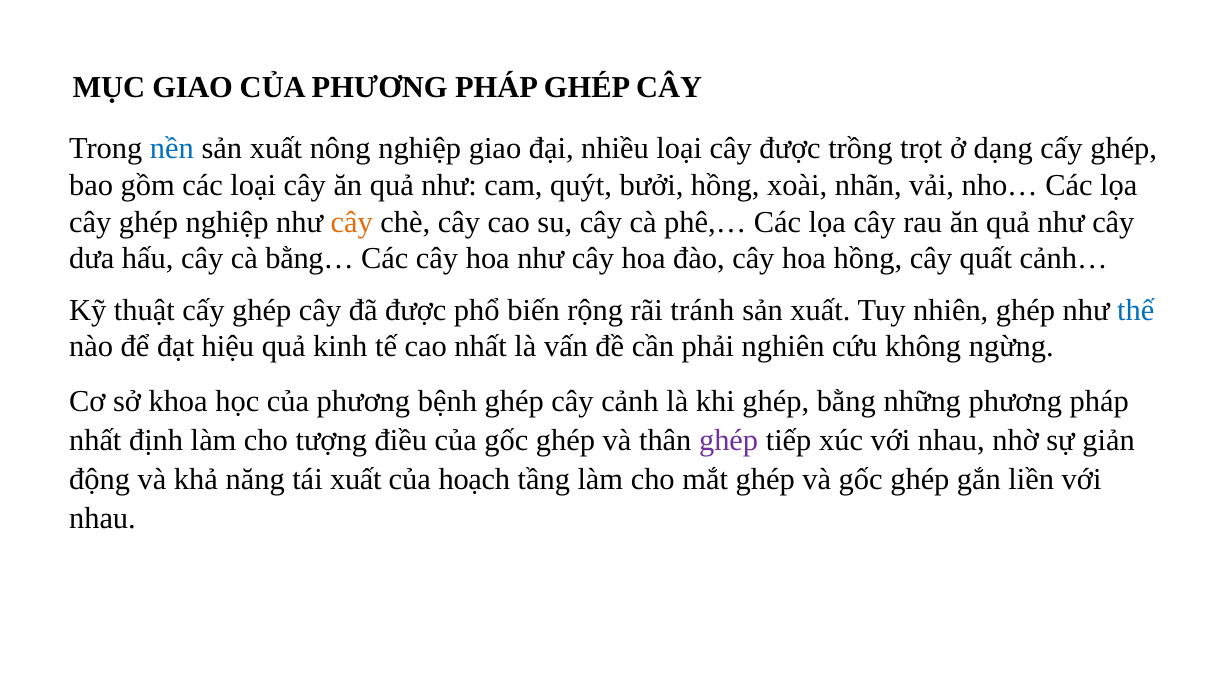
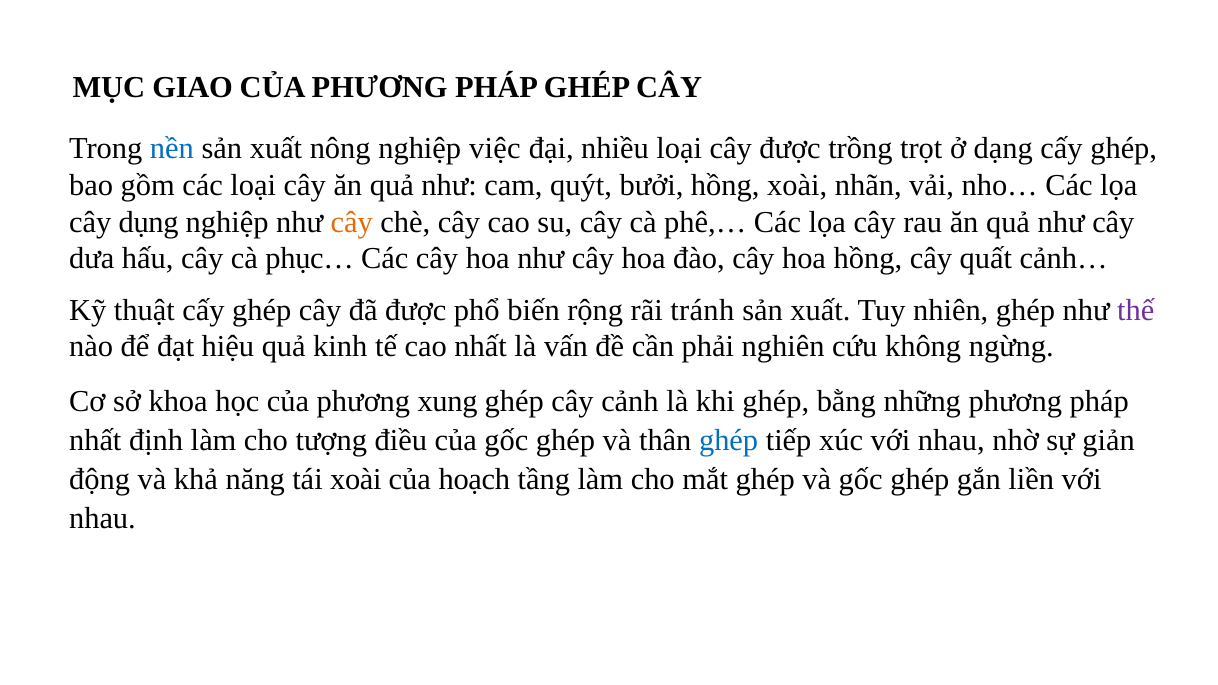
nghiệp giao: giao -> việc
cây ghép: ghép -> dụng
bằng…: bằng… -> phục…
thế colour: blue -> purple
bệnh: bệnh -> xung
ghép at (729, 440) colour: purple -> blue
tái xuất: xuất -> xoài
